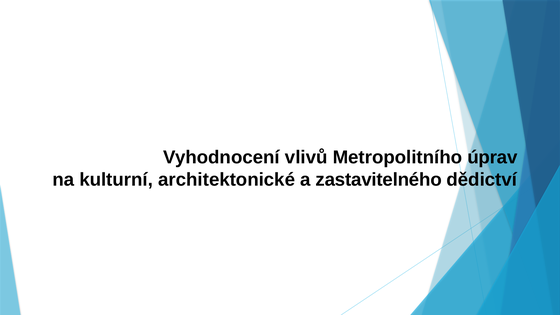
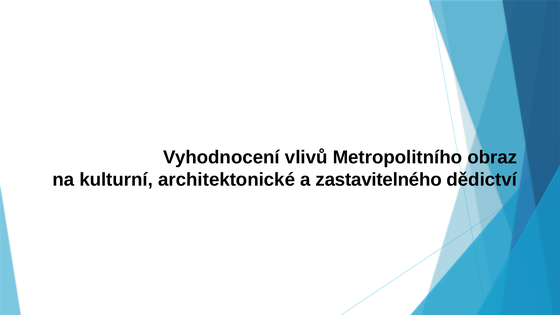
úprav: úprav -> obraz
